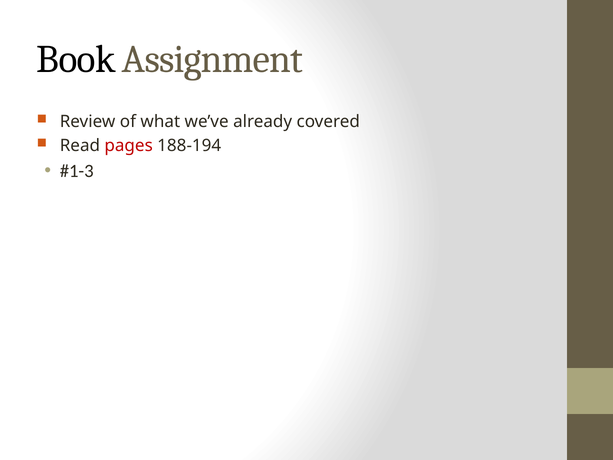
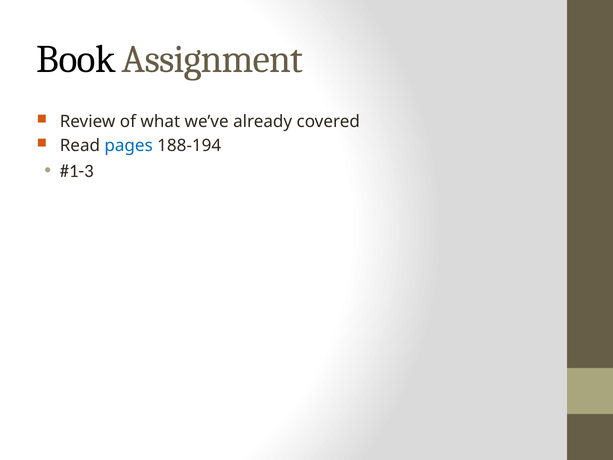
pages colour: red -> blue
